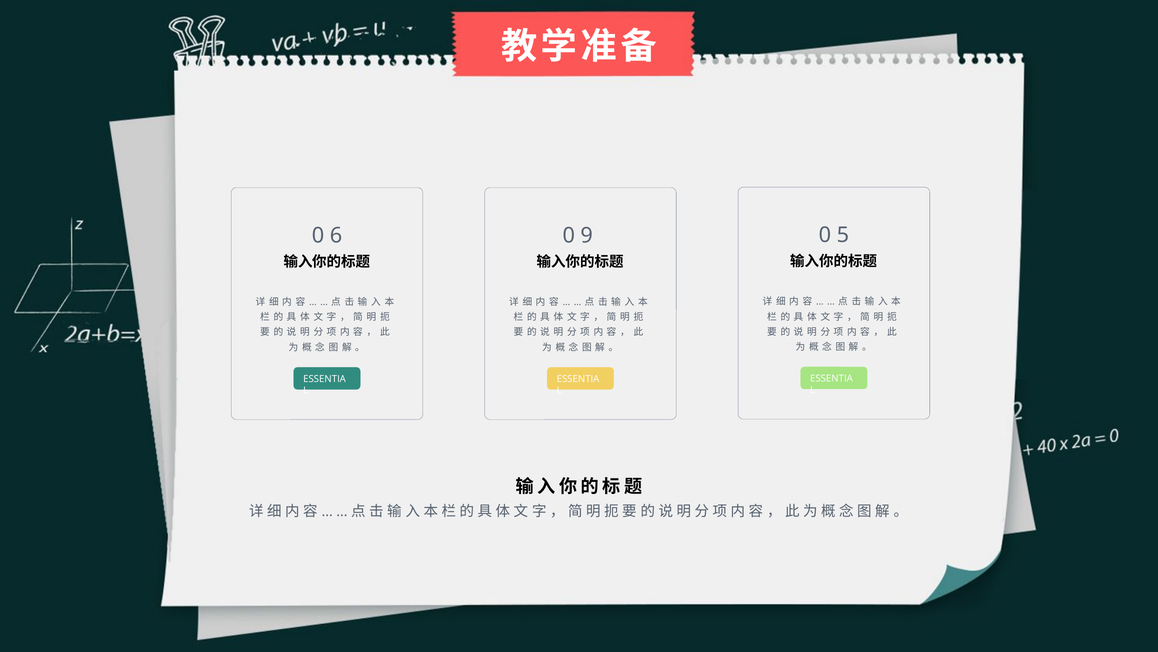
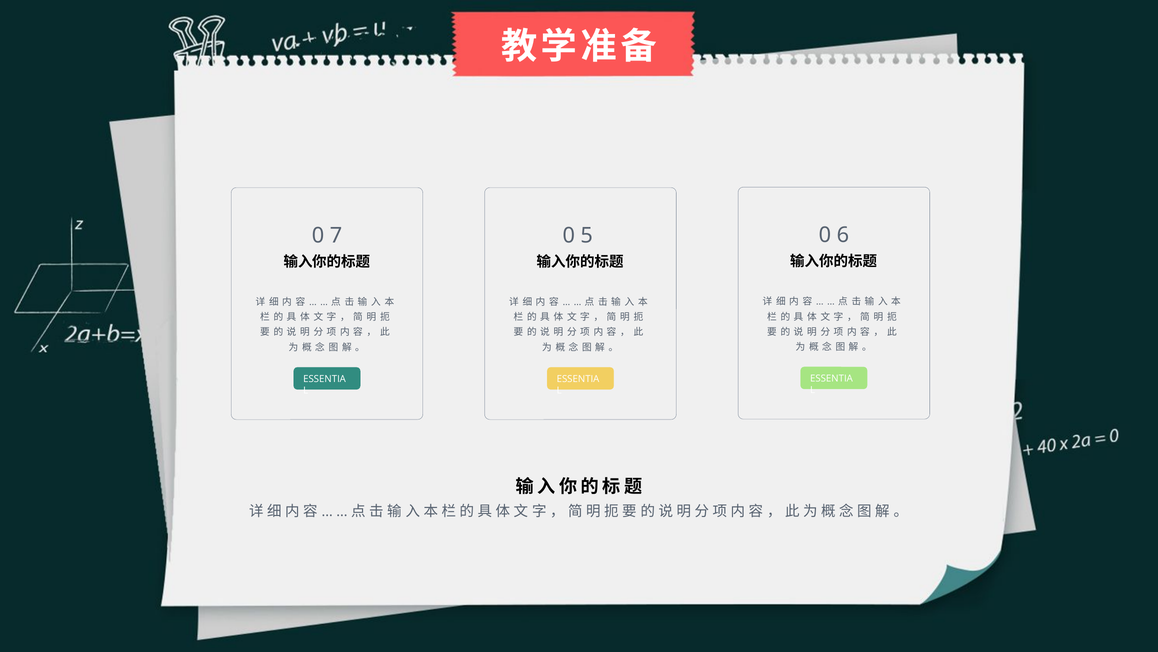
5: 5 -> 6
6: 6 -> 7
9: 9 -> 5
